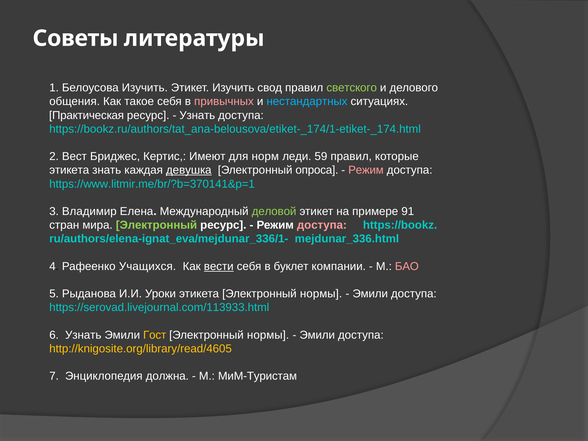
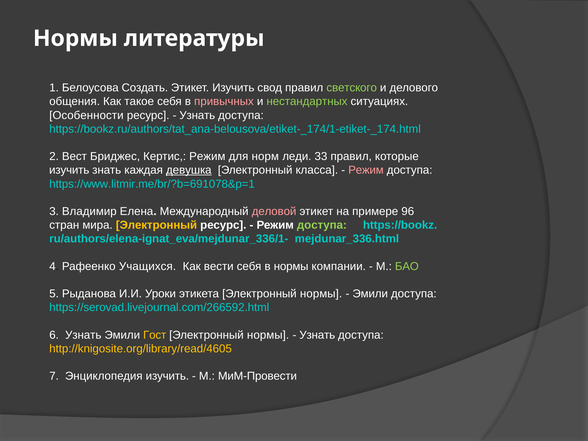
Советы at (76, 38): Советы -> Нормы
Белоусова Изучить: Изучить -> Создать
нестандартных colour: light blue -> light green
Практическая: Практическая -> Особенности
Кертис Имеют: Имеют -> Режим
59: 59 -> 33
этикета at (69, 170): этикета -> изучить
опроса: опроса -> класса
https://www.litmir.me/br/?b=370141&p=1: https://www.litmir.me/br/?b=370141&p=1 -> https://www.litmir.me/br/?b=691078&p=1
деловой colour: light green -> pink
91: 91 -> 96
Электронный at (157, 225) colour: light green -> yellow
доступа at (322, 225) colour: pink -> light green
вести underline: present -> none
в буклет: буклет -> нормы
БАО colour: pink -> light green
https://serovad.livejournal.com/113933.html: https://serovad.livejournal.com/113933.html -> https://serovad.livejournal.com/266592.html
Эмили at (317, 335): Эмили -> Узнать
Энциклопедия должна: должна -> изучить
МиМ-Туристам: МиМ-Туристам -> МиМ-Провести
